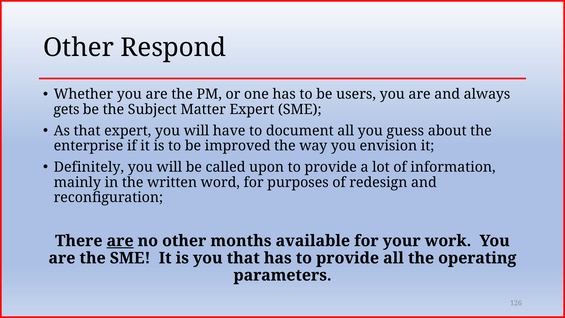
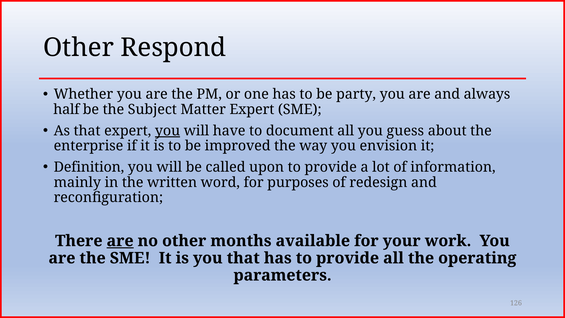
users: users -> party
gets: gets -> half
you at (168, 131) underline: none -> present
Definitely: Definitely -> Definition
